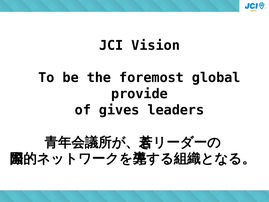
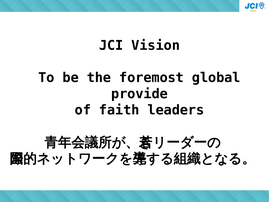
gives: gives -> faith
